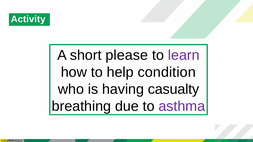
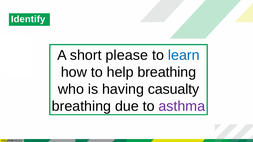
Activity: Activity -> Identify
learn colour: purple -> blue
help condition: condition -> breathing
